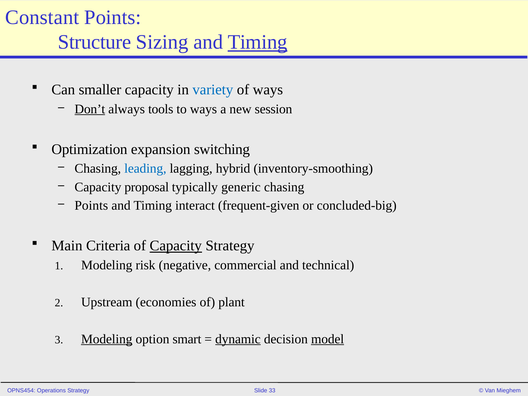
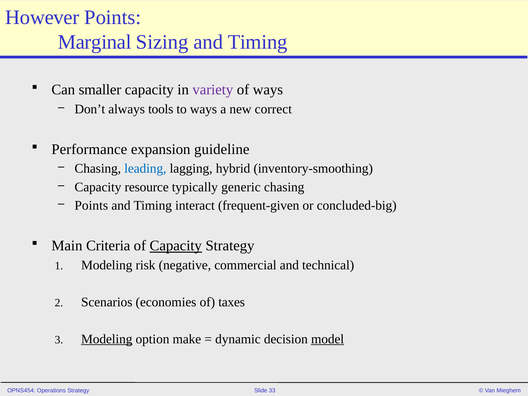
Constant: Constant -> However
Structure: Structure -> Marginal
Timing at (258, 42) underline: present -> none
variety colour: blue -> purple
Don’t underline: present -> none
session: session -> correct
Optimization: Optimization -> Performance
switching: switching -> guideline
proposal: proposal -> resource
Upstream: Upstream -> Scenarios
plant: plant -> taxes
smart: smart -> make
dynamic underline: present -> none
